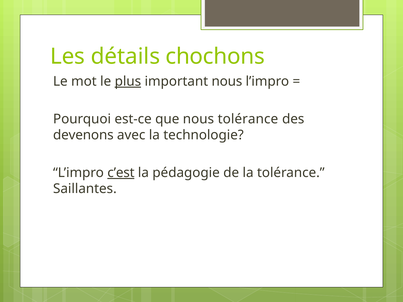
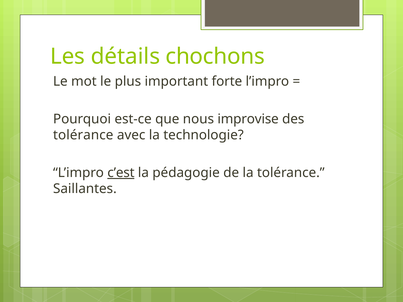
plus underline: present -> none
important nous: nous -> forte
nous tolérance: tolérance -> improvise
devenons at (83, 135): devenons -> tolérance
